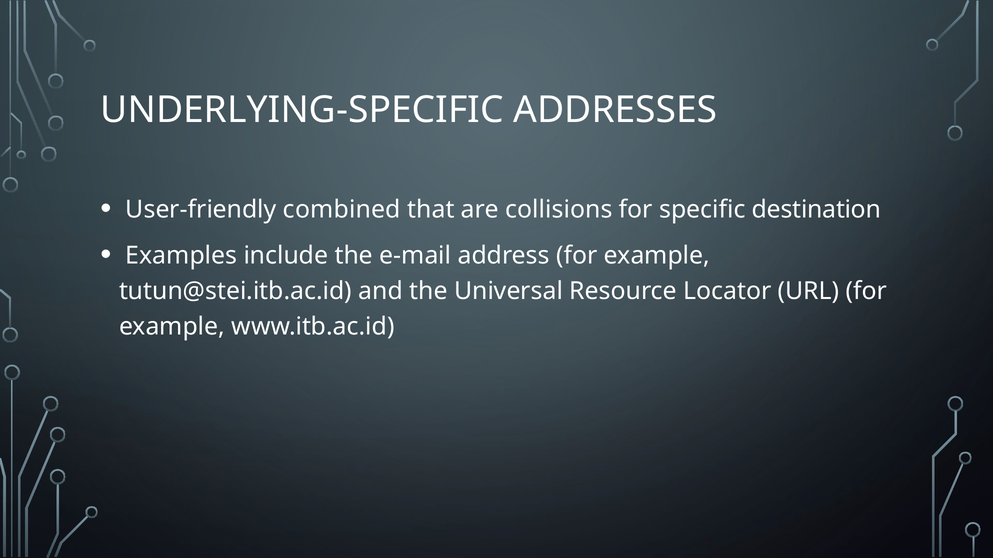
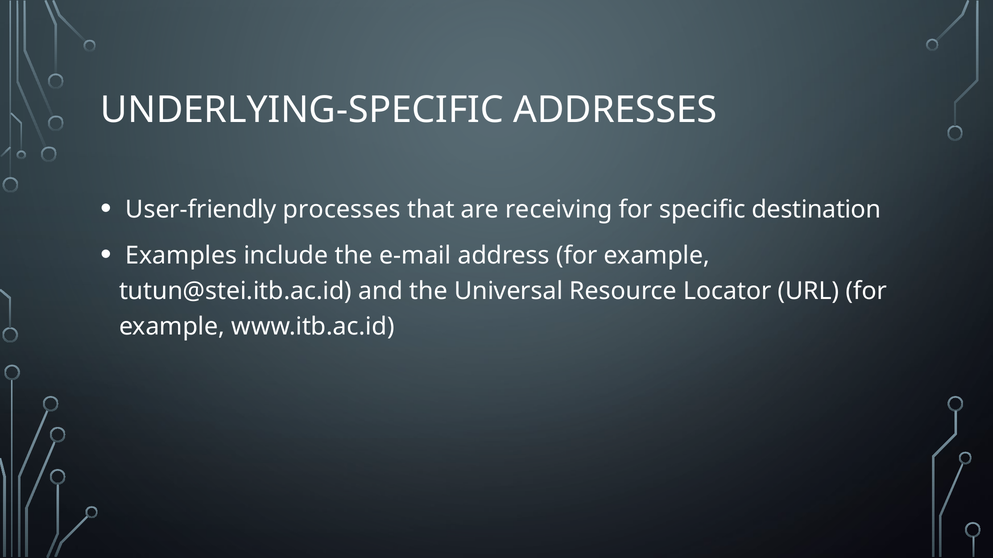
combined: combined -> processes
collisions: collisions -> receiving
